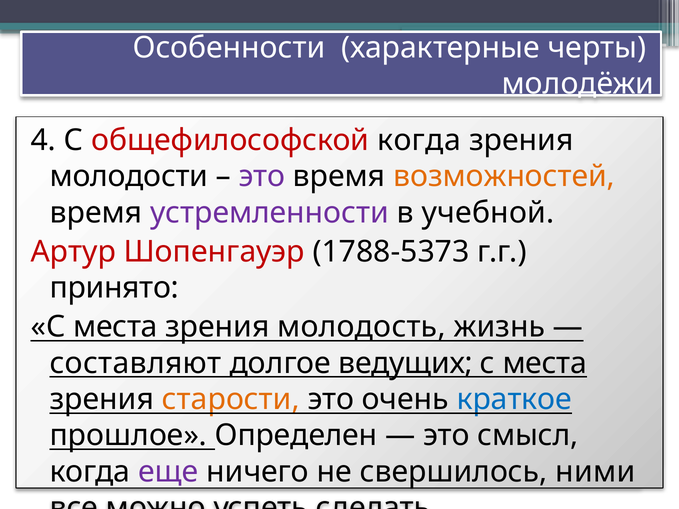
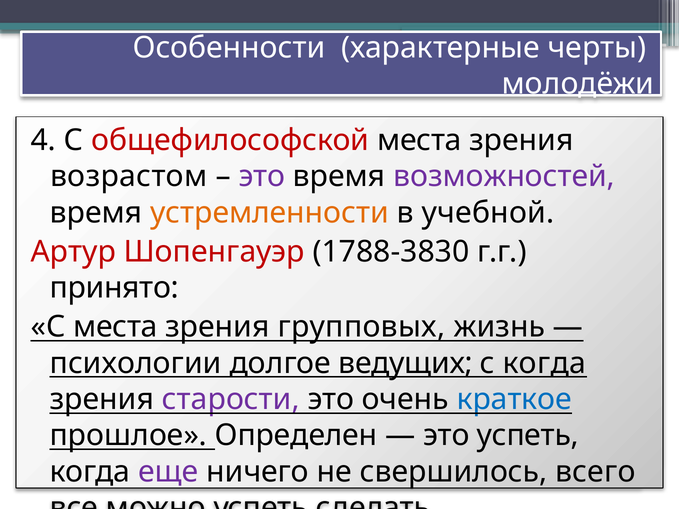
общефилософской когда: когда -> места
молодости: молодости -> возрастом
возможностей colour: orange -> purple
устремленности colour: purple -> orange
1788-5373: 1788-5373 -> 1788-3830
молодость: молодость -> групповых
составляют: составляют -> психологии
места at (545, 363): места -> когда
старости colour: orange -> purple
это смысл: смысл -> успеть
ними: ними -> всего
